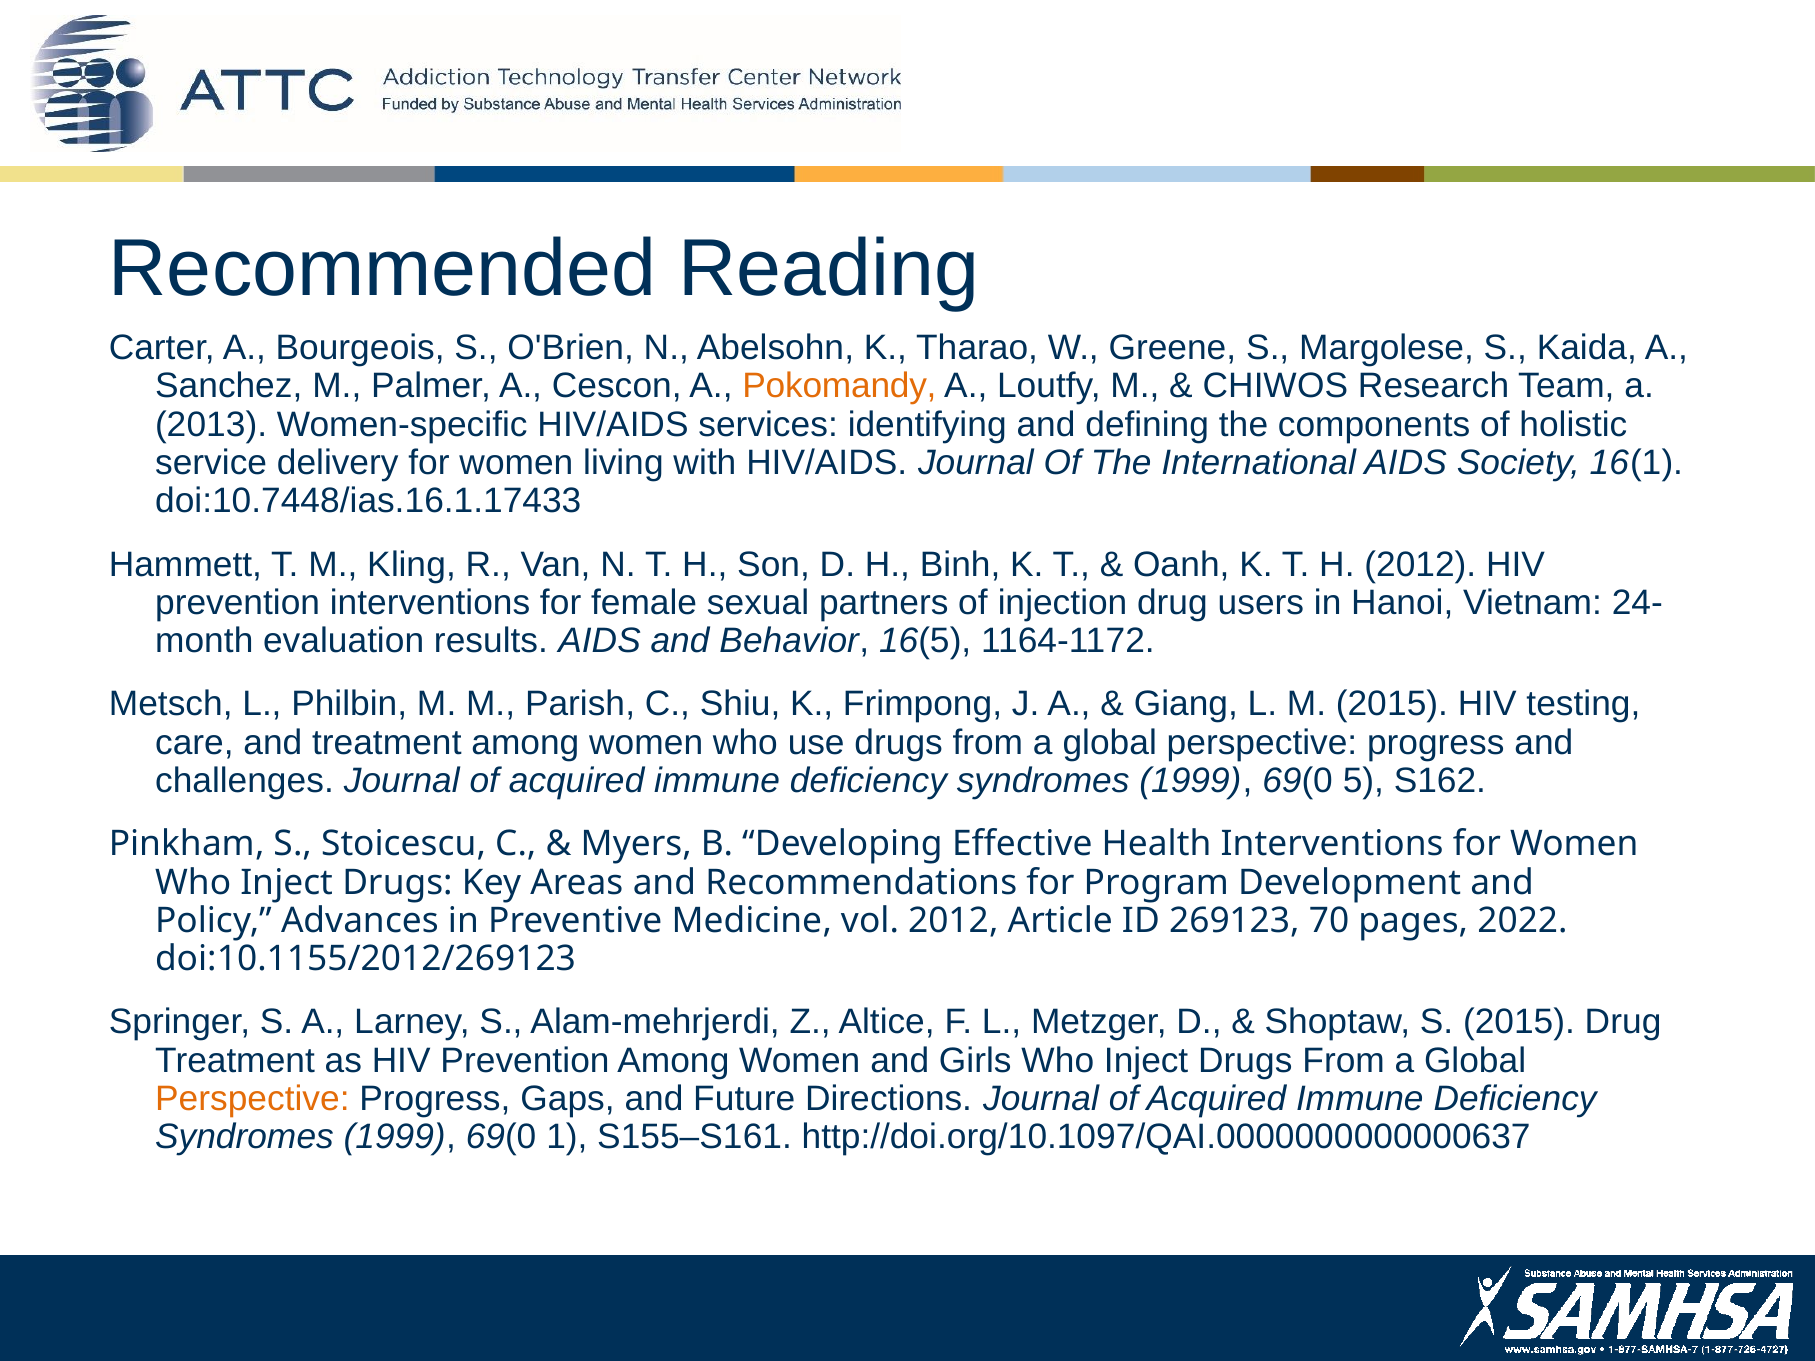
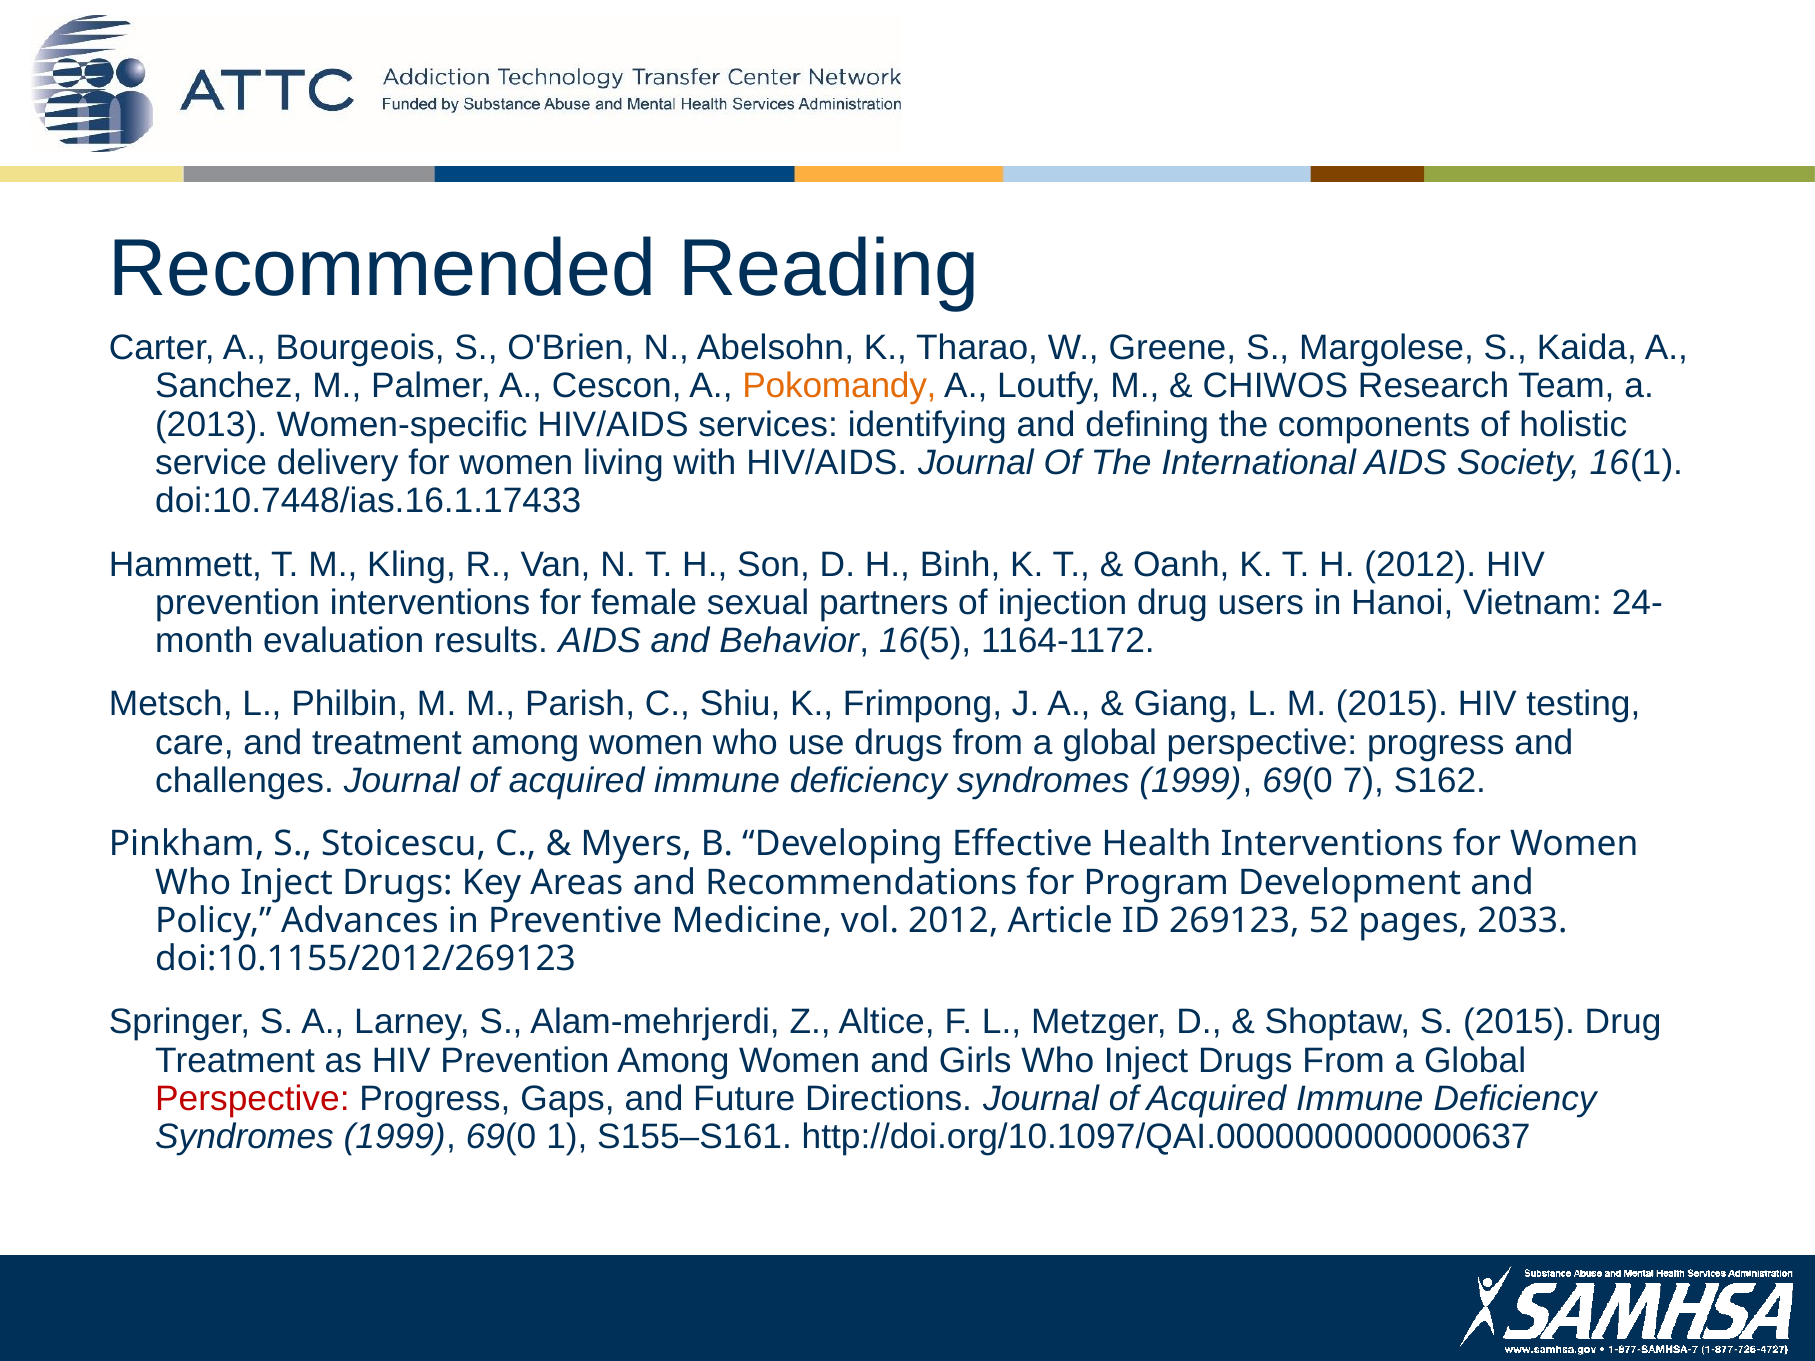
5: 5 -> 7
70: 70 -> 52
2022: 2022 -> 2033
Perspective at (252, 1099) colour: orange -> red
